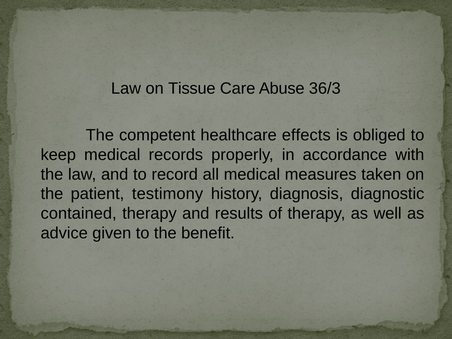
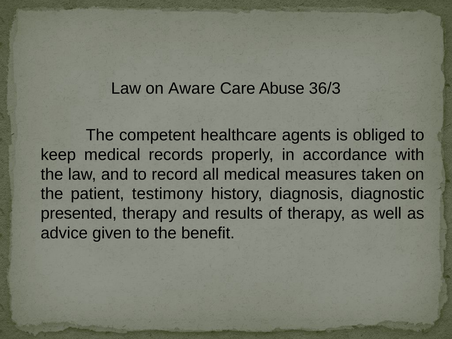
Tissue: Tissue -> Aware
effects: effects -> agents
contained: contained -> presented
